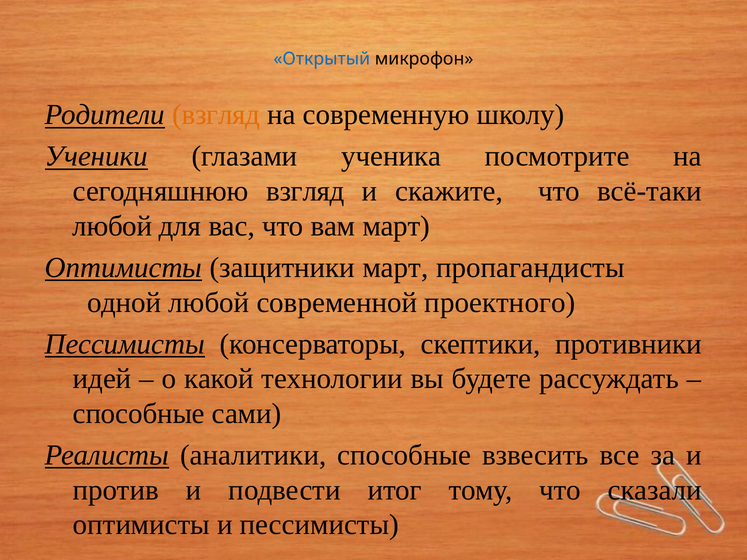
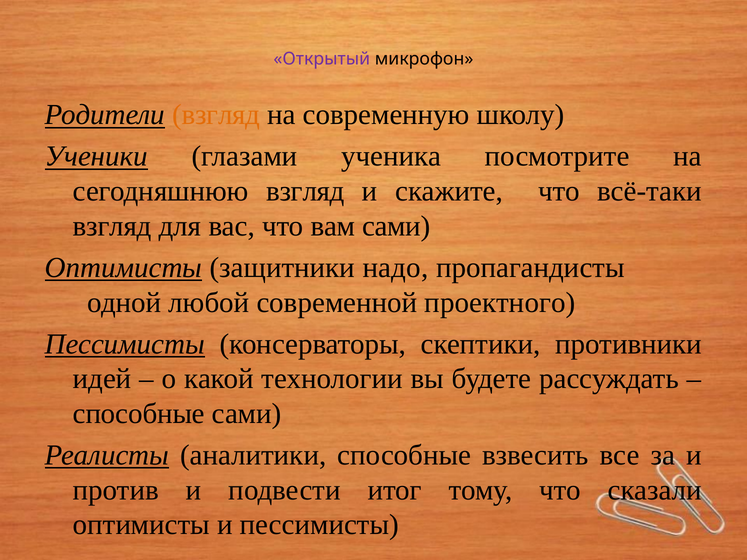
Открытый colour: blue -> purple
любой at (112, 226): любой -> взгляд
вам март: март -> сами
защитники март: март -> надо
